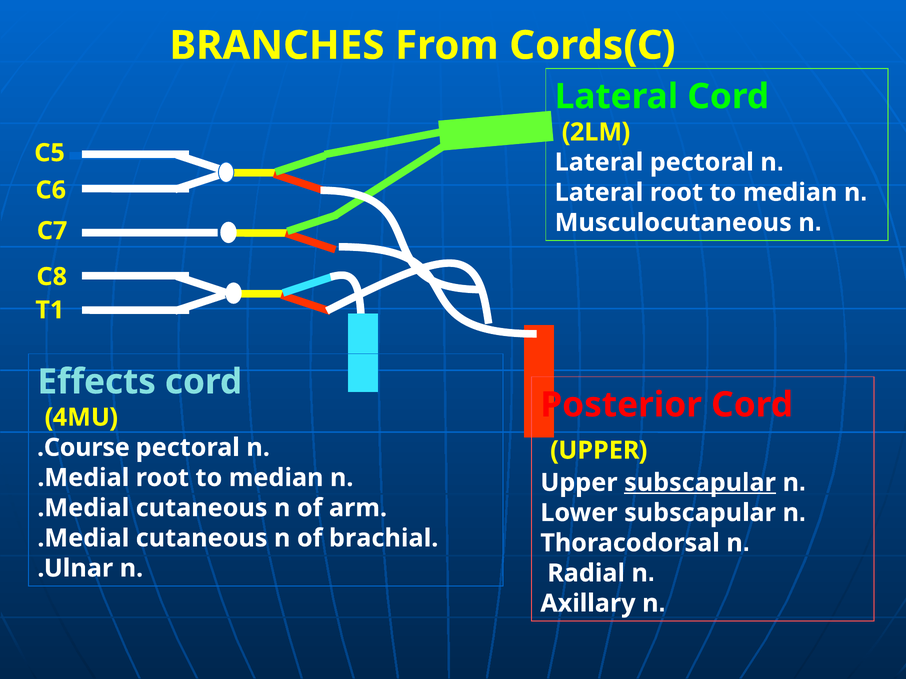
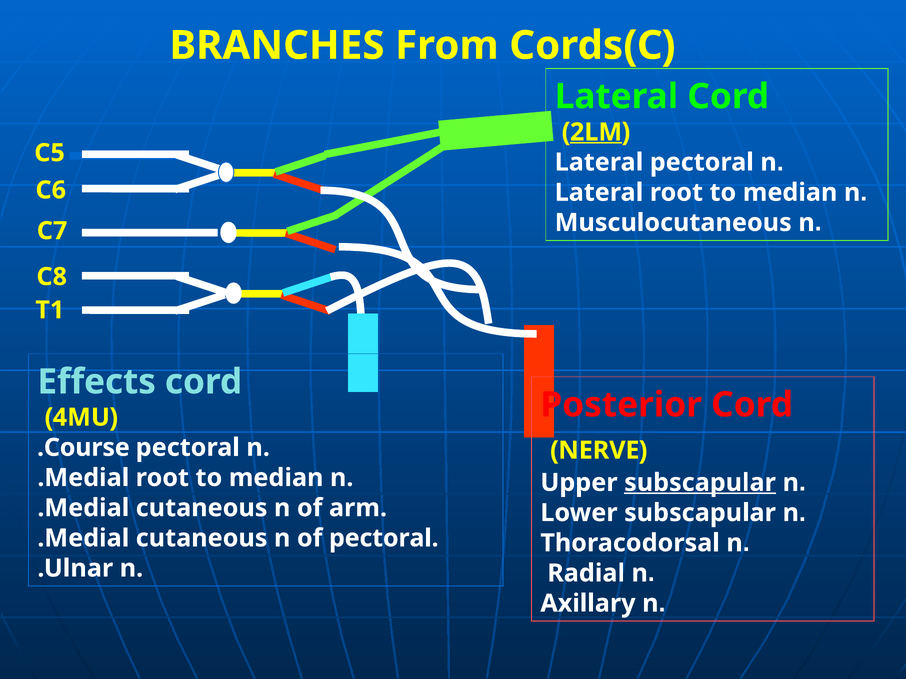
2LM underline: none -> present
UPPER at (599, 451): UPPER -> NERVE
of brachial: brachial -> pectoral
